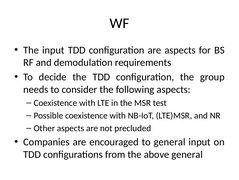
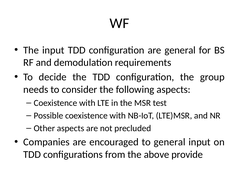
are aspects: aspects -> general
above general: general -> provide
